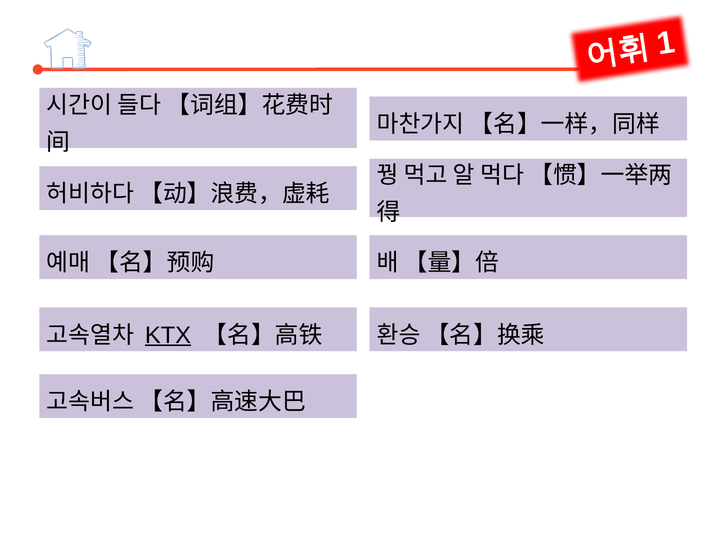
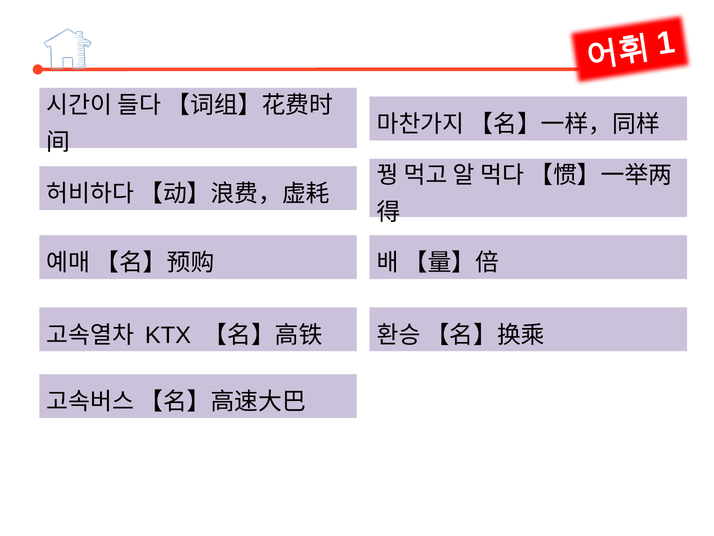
KTX underline: present -> none
